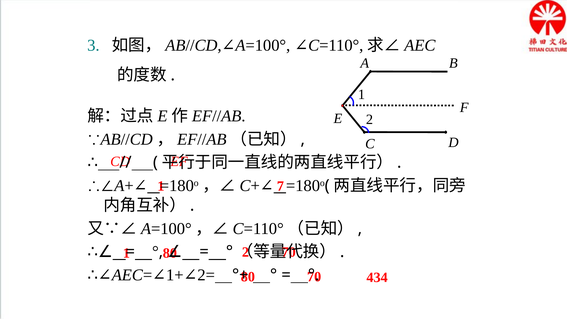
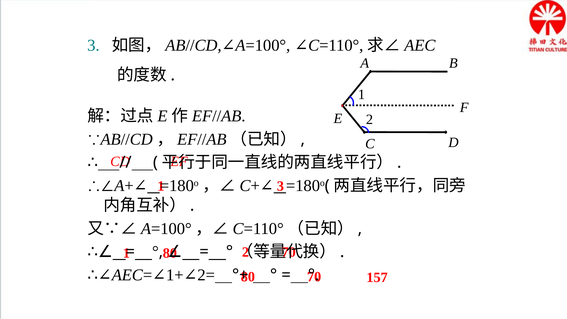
7 at (280, 186): 7 -> 3
434: 434 -> 157
